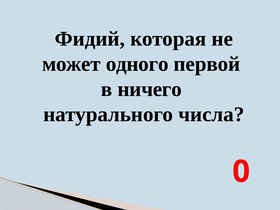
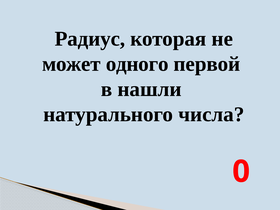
Фидий: Фидий -> Радиус
ничего: ничего -> нашли
